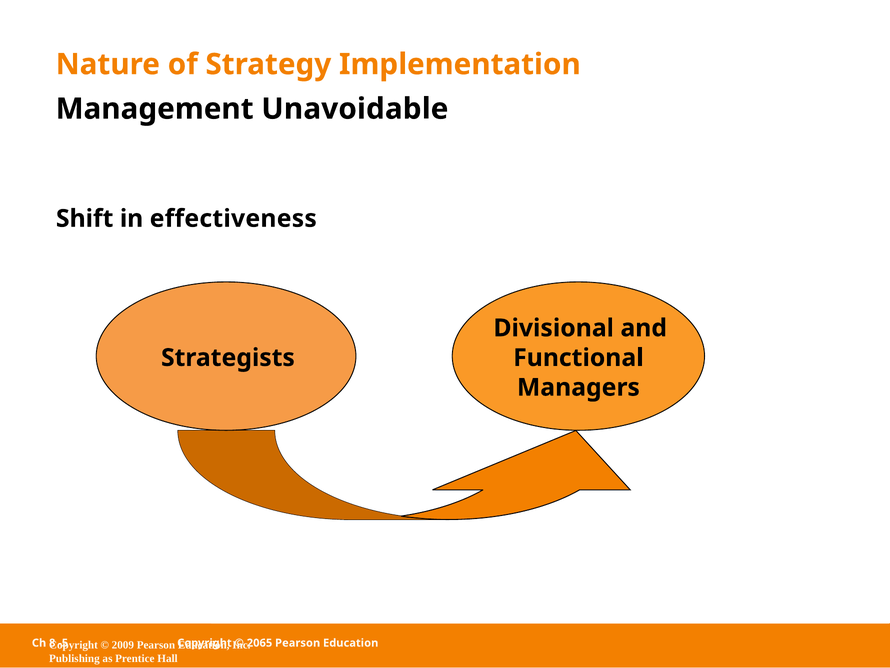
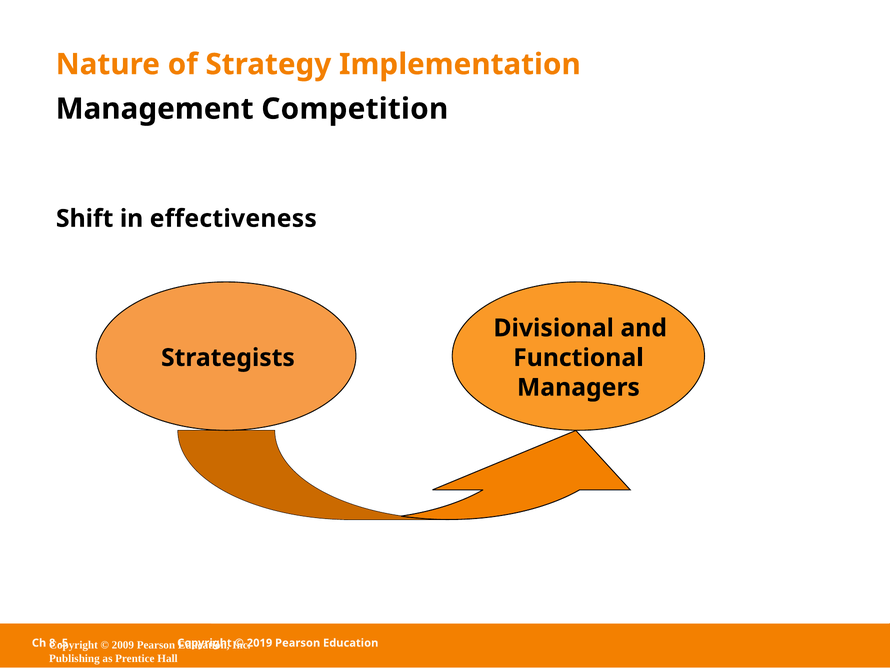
Unavoidable: Unavoidable -> Competition
2065: 2065 -> 2019
